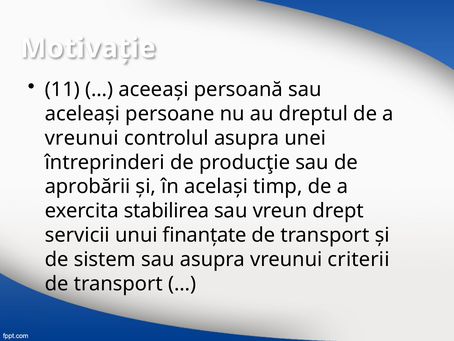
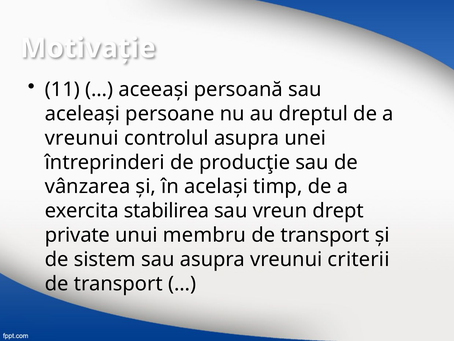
aprobării: aprobării -> vânzarea
servicii: servicii -> private
finanţate: finanţate -> membru
